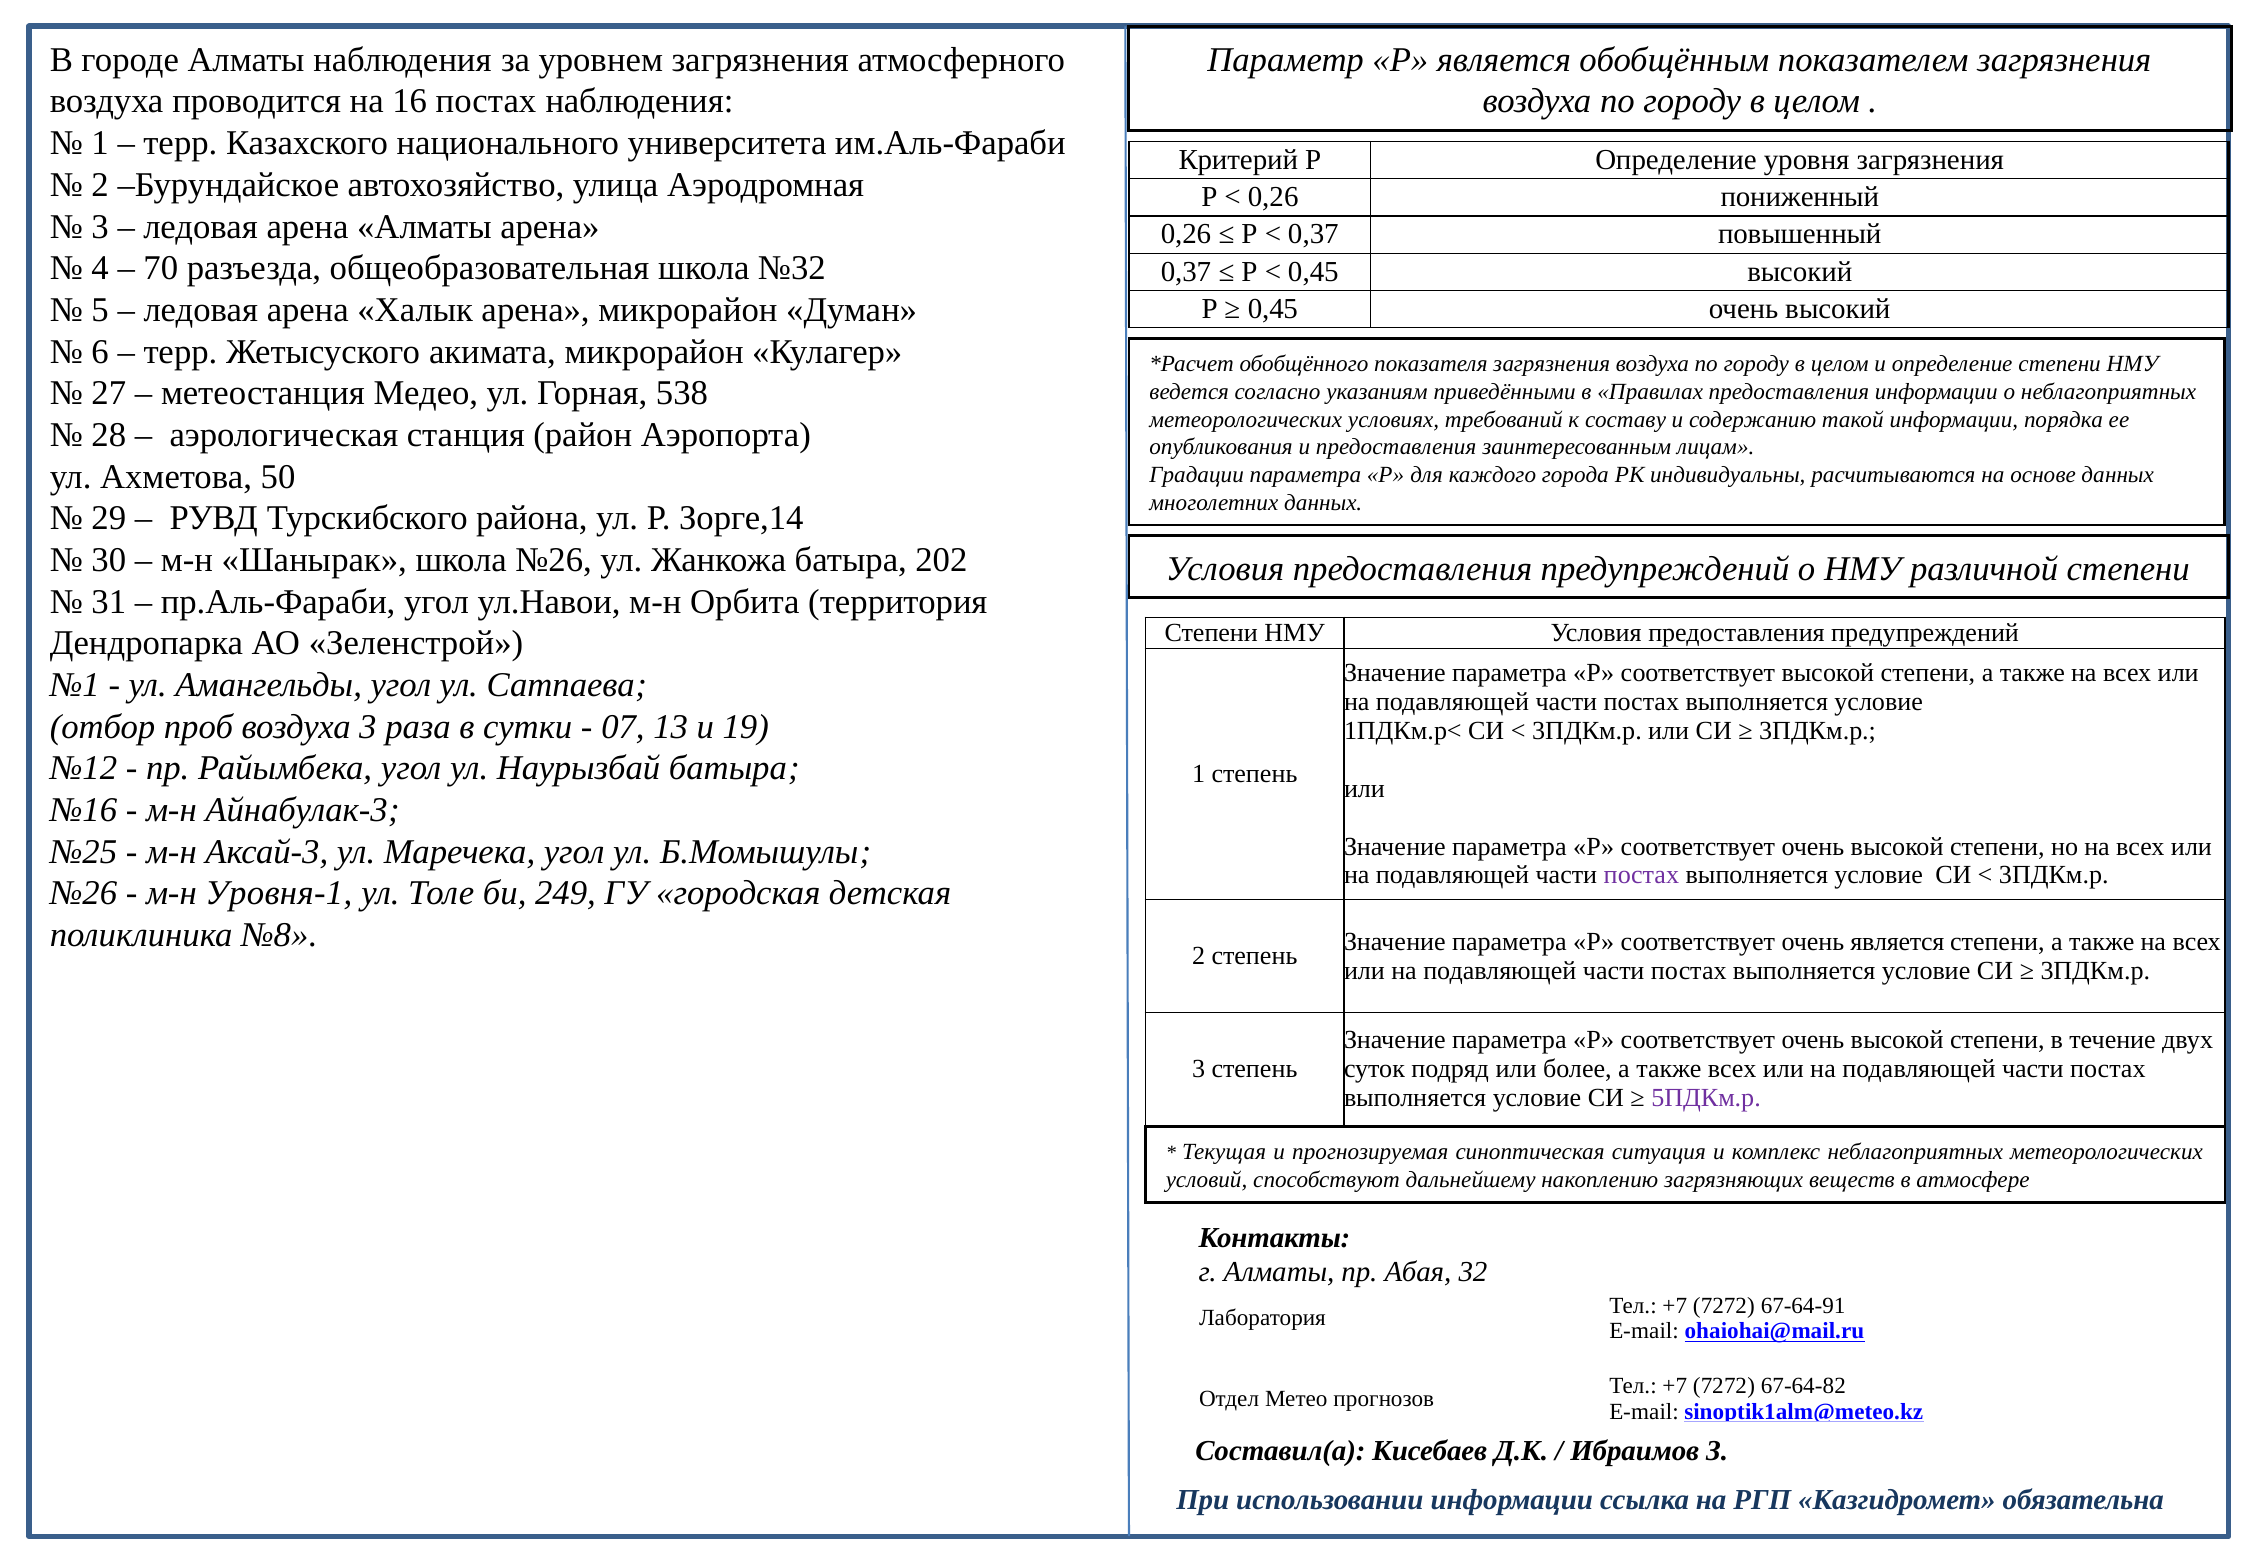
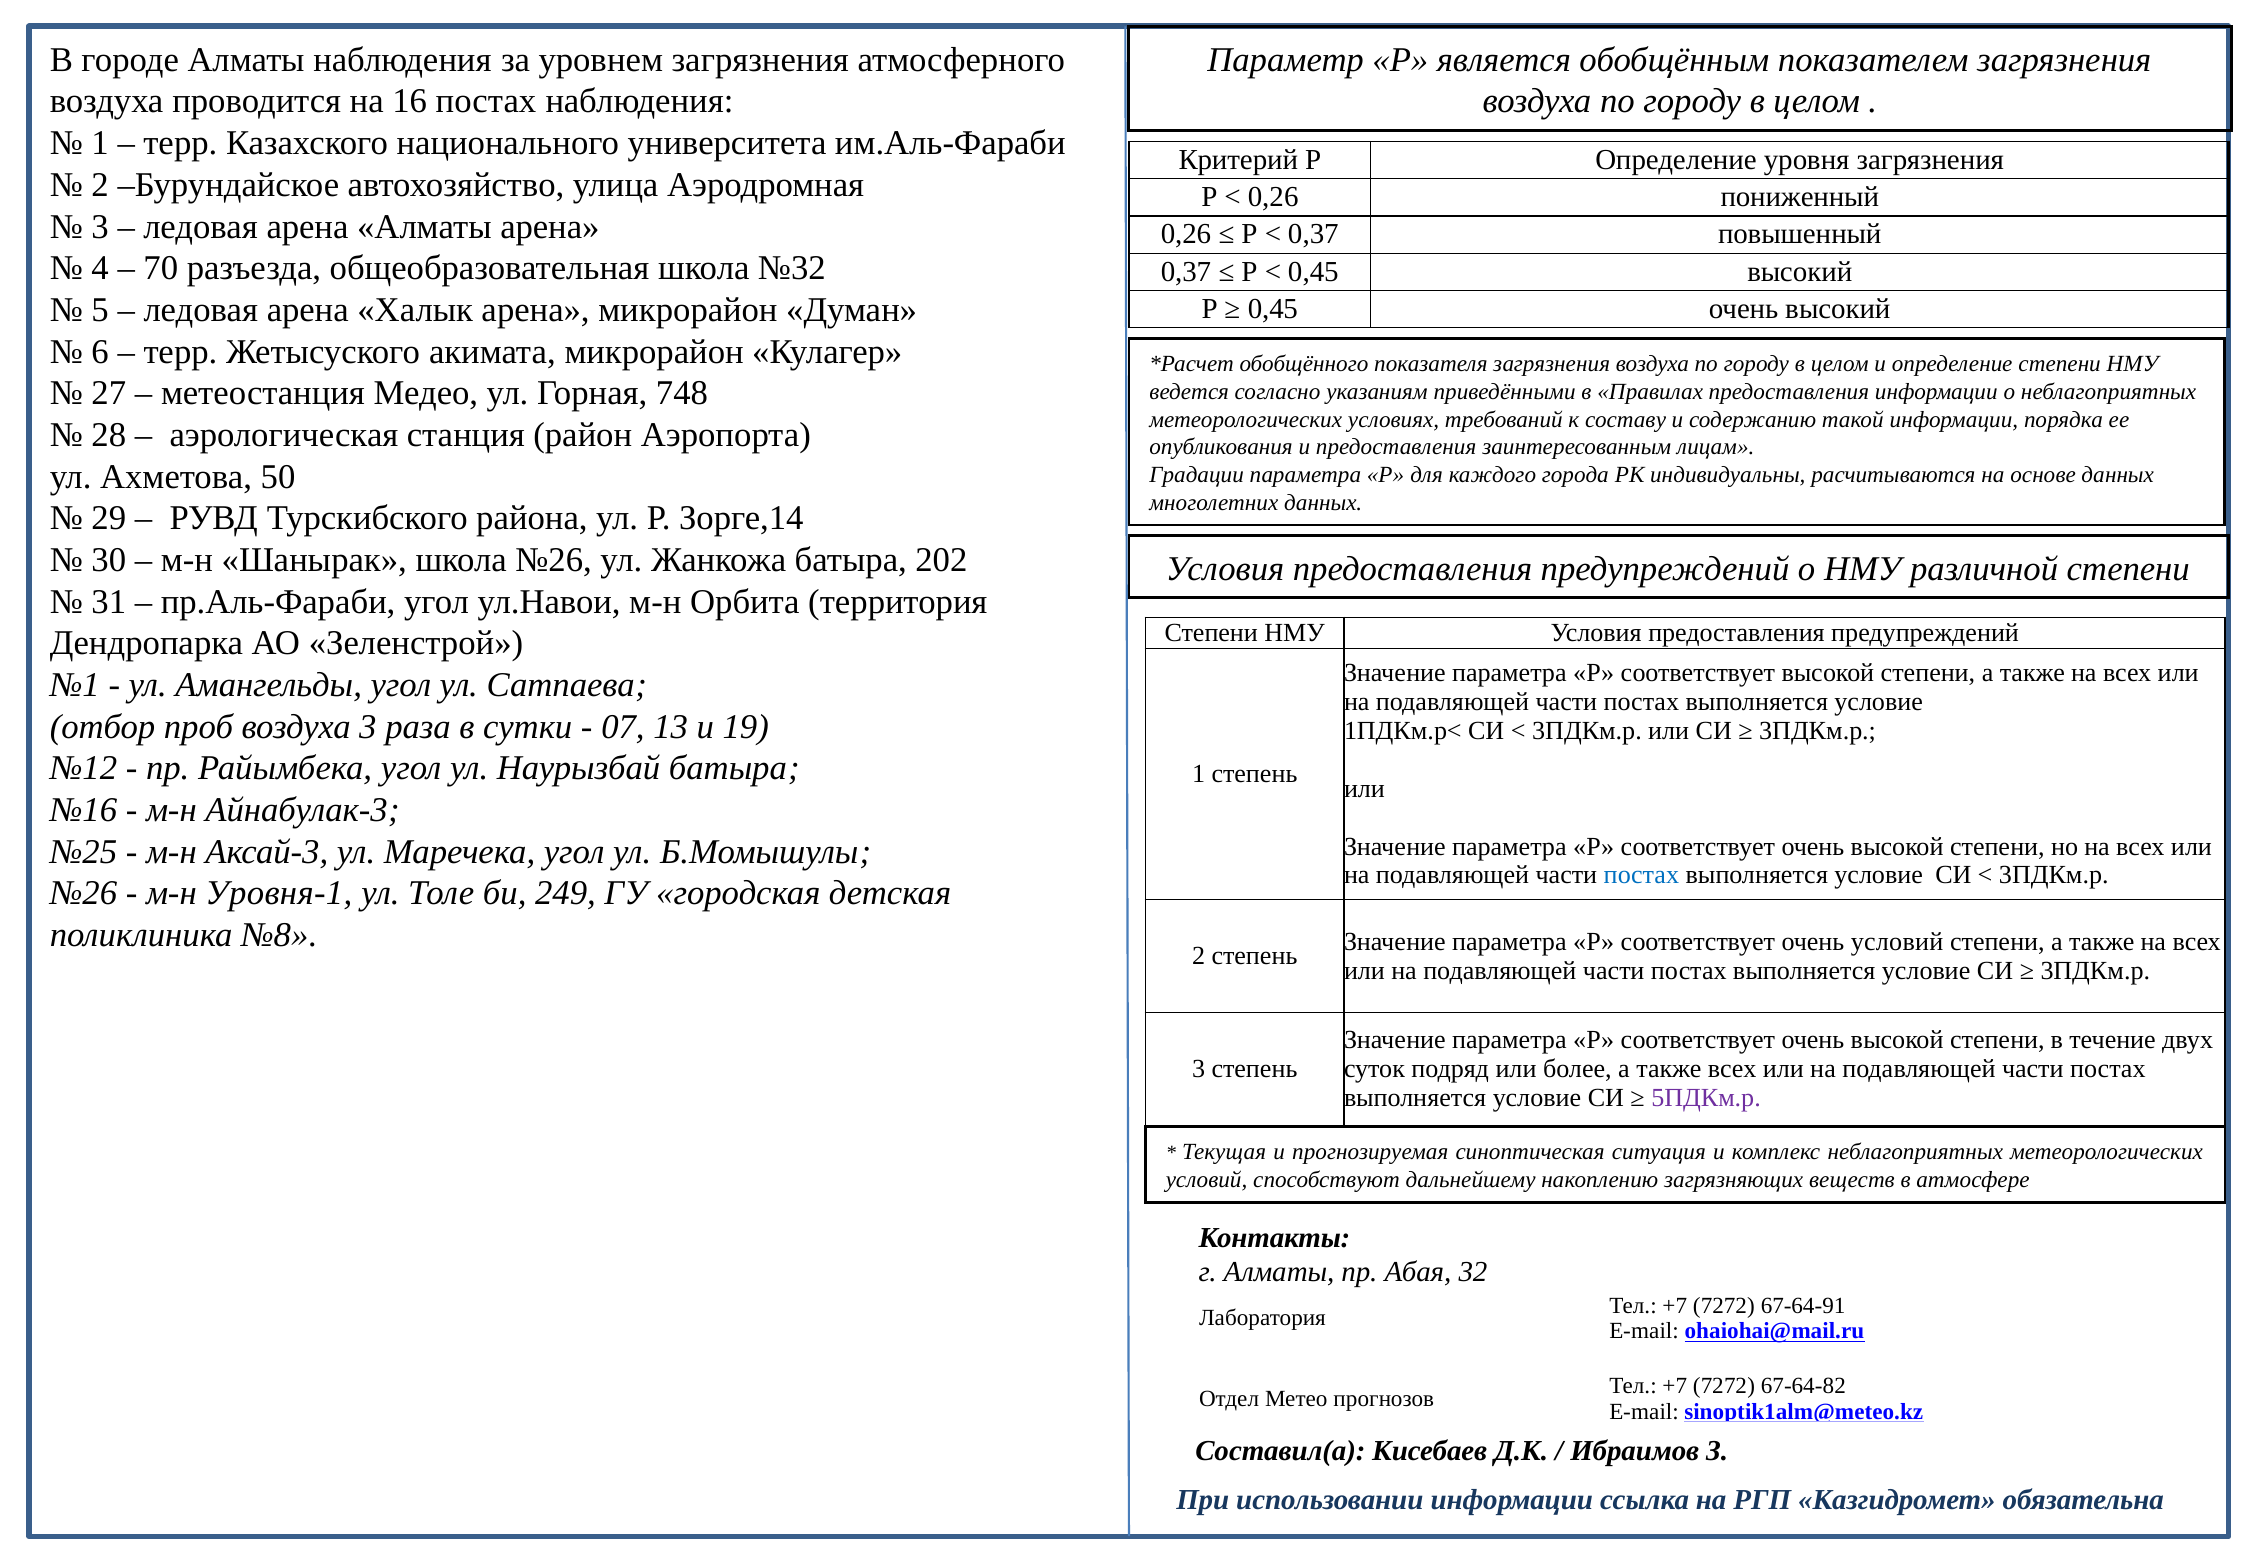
538: 538 -> 748
постах at (1641, 875) colour: purple -> blue
очень является: является -> условий
